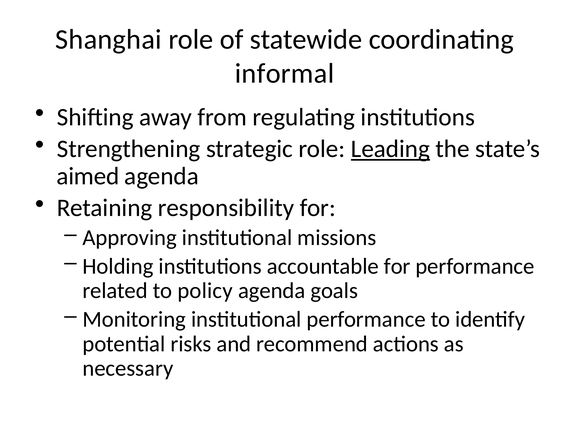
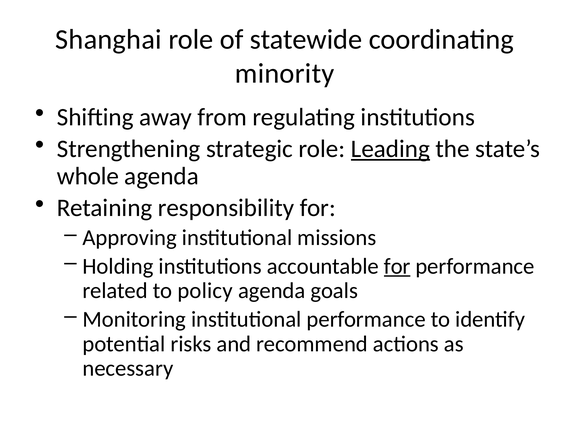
informal: informal -> minority
aimed: aimed -> whole
for at (397, 266) underline: none -> present
